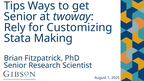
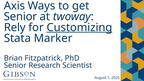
Tips: Tips -> Axis
Customizing underline: none -> present
Making: Making -> Marker
